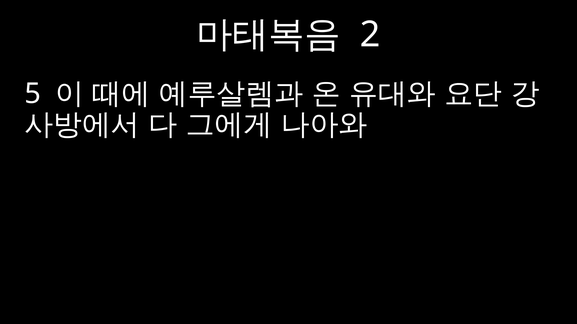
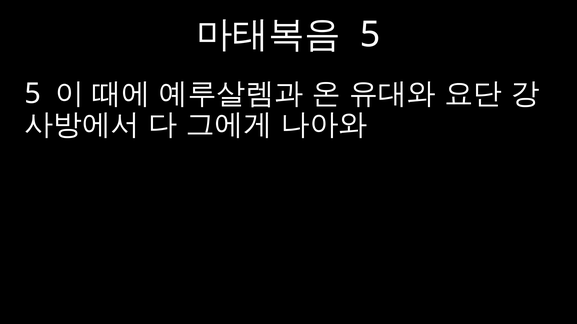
2 at (370, 35): 2 -> 5
